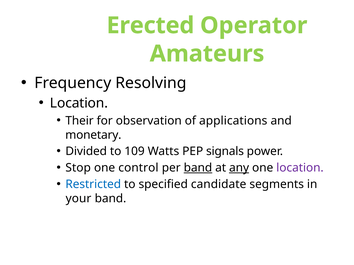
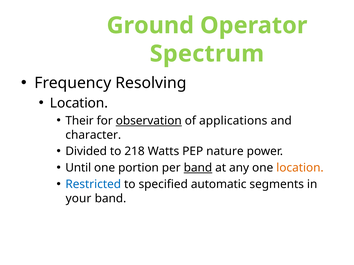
Erected: Erected -> Ground
Amateurs: Amateurs -> Spectrum
observation underline: none -> present
monetary: monetary -> character
109: 109 -> 218
signals: signals -> nature
Stop: Stop -> Until
control: control -> portion
any underline: present -> none
location at (300, 168) colour: purple -> orange
candidate: candidate -> automatic
